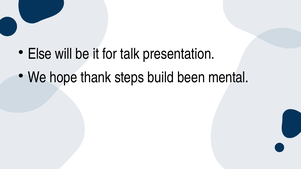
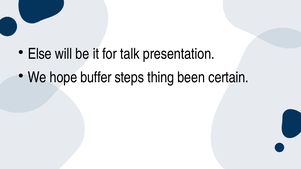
thank: thank -> buffer
build: build -> thing
mental: mental -> certain
